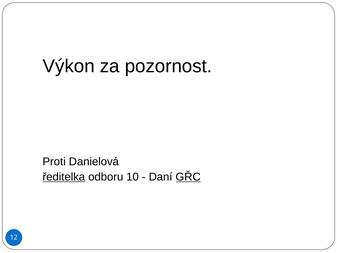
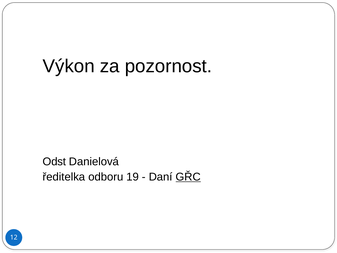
Proti: Proti -> Odst
ředitelka underline: present -> none
10: 10 -> 19
